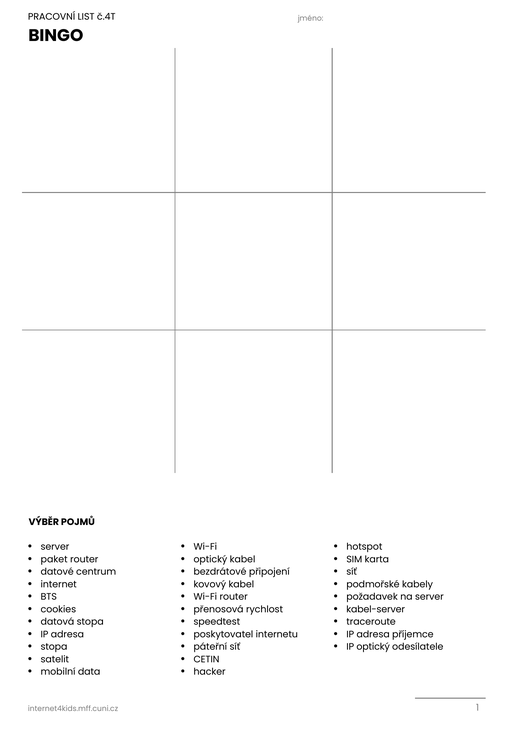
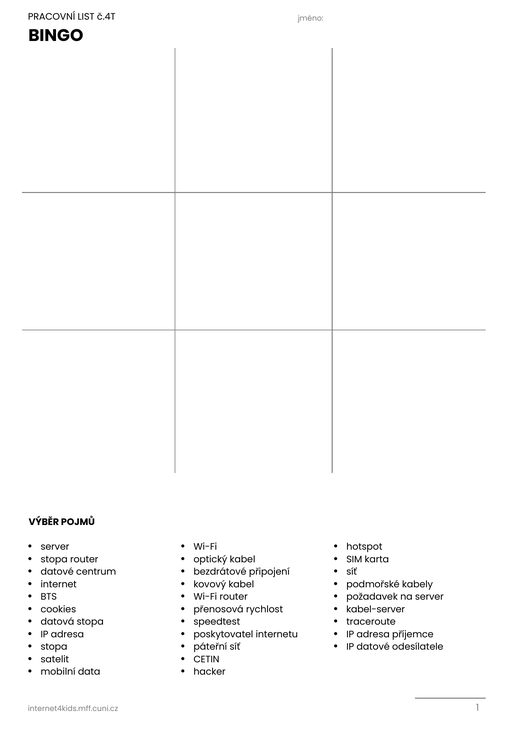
paket at (54, 559): paket -> stopa
IP optický: optický -> datové
